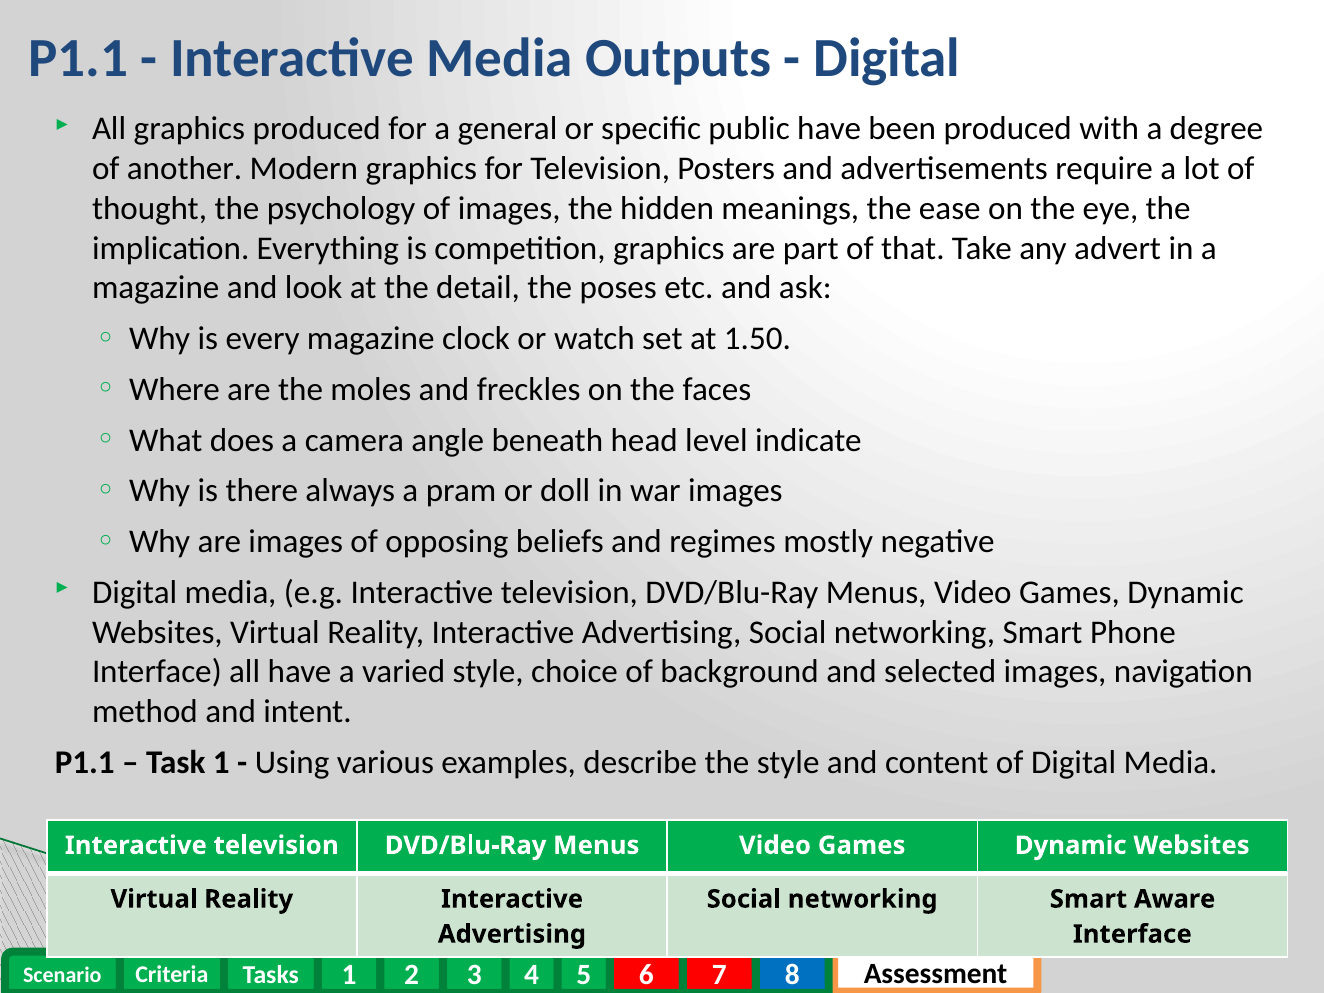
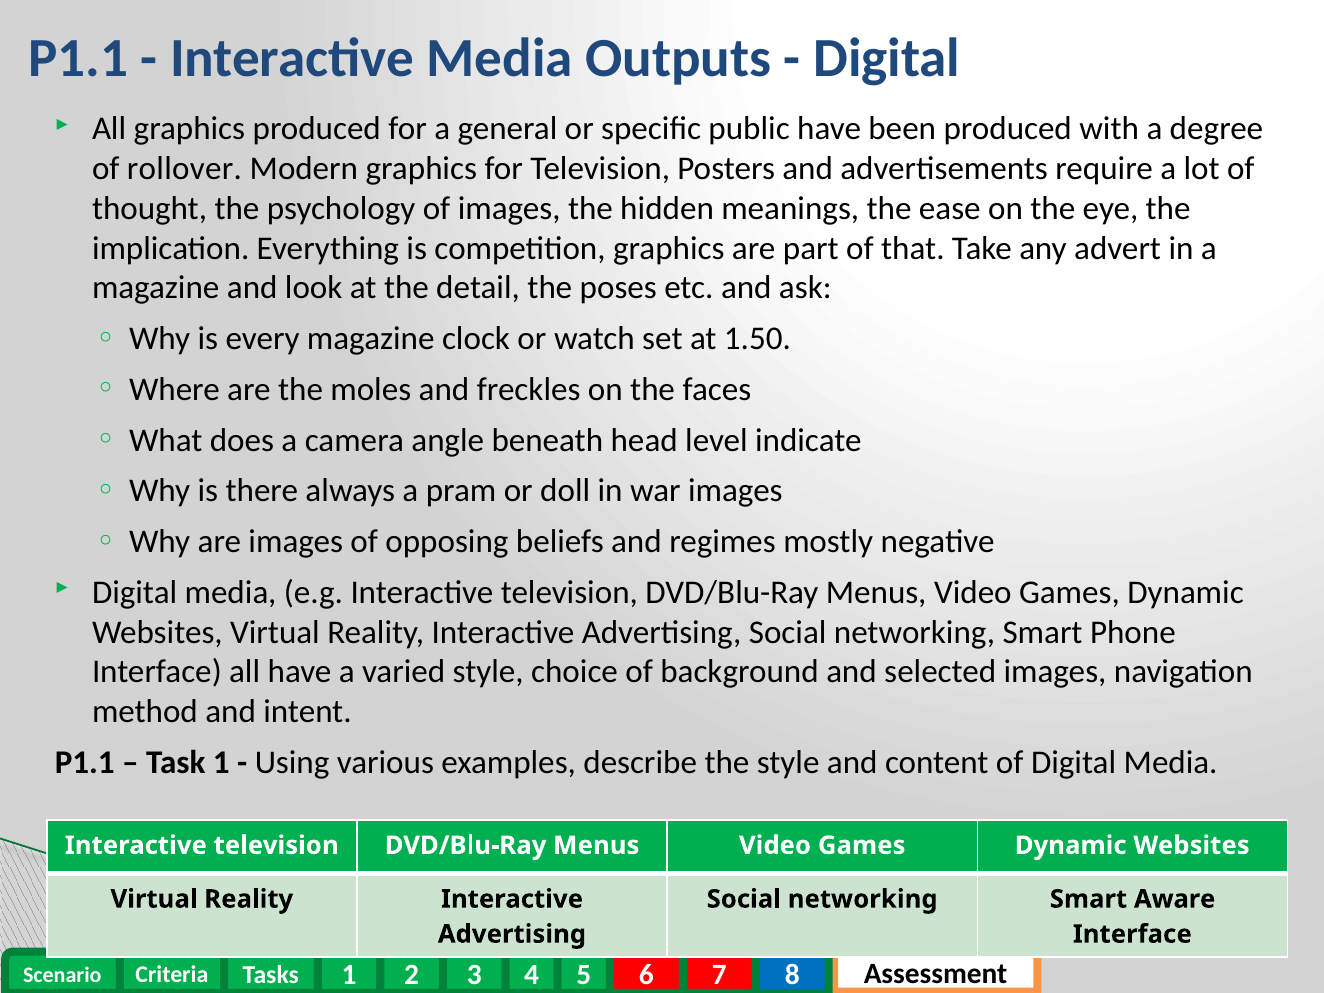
another: another -> rollover
